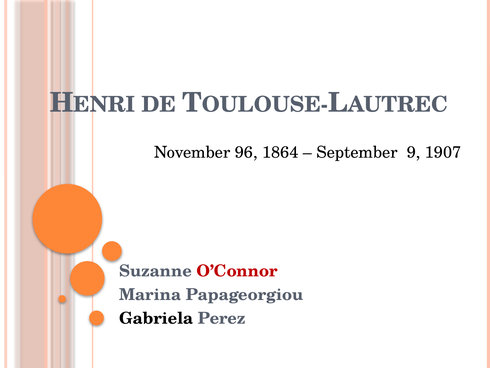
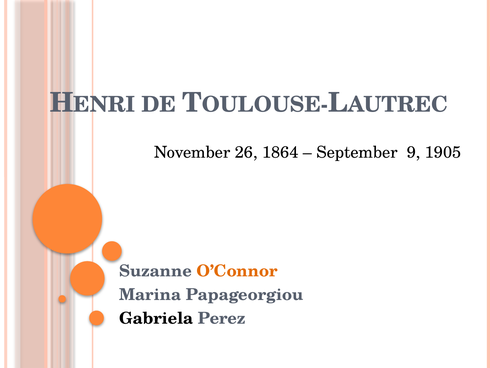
96: 96 -> 26
1907: 1907 -> 1905
O’Connor colour: red -> orange
